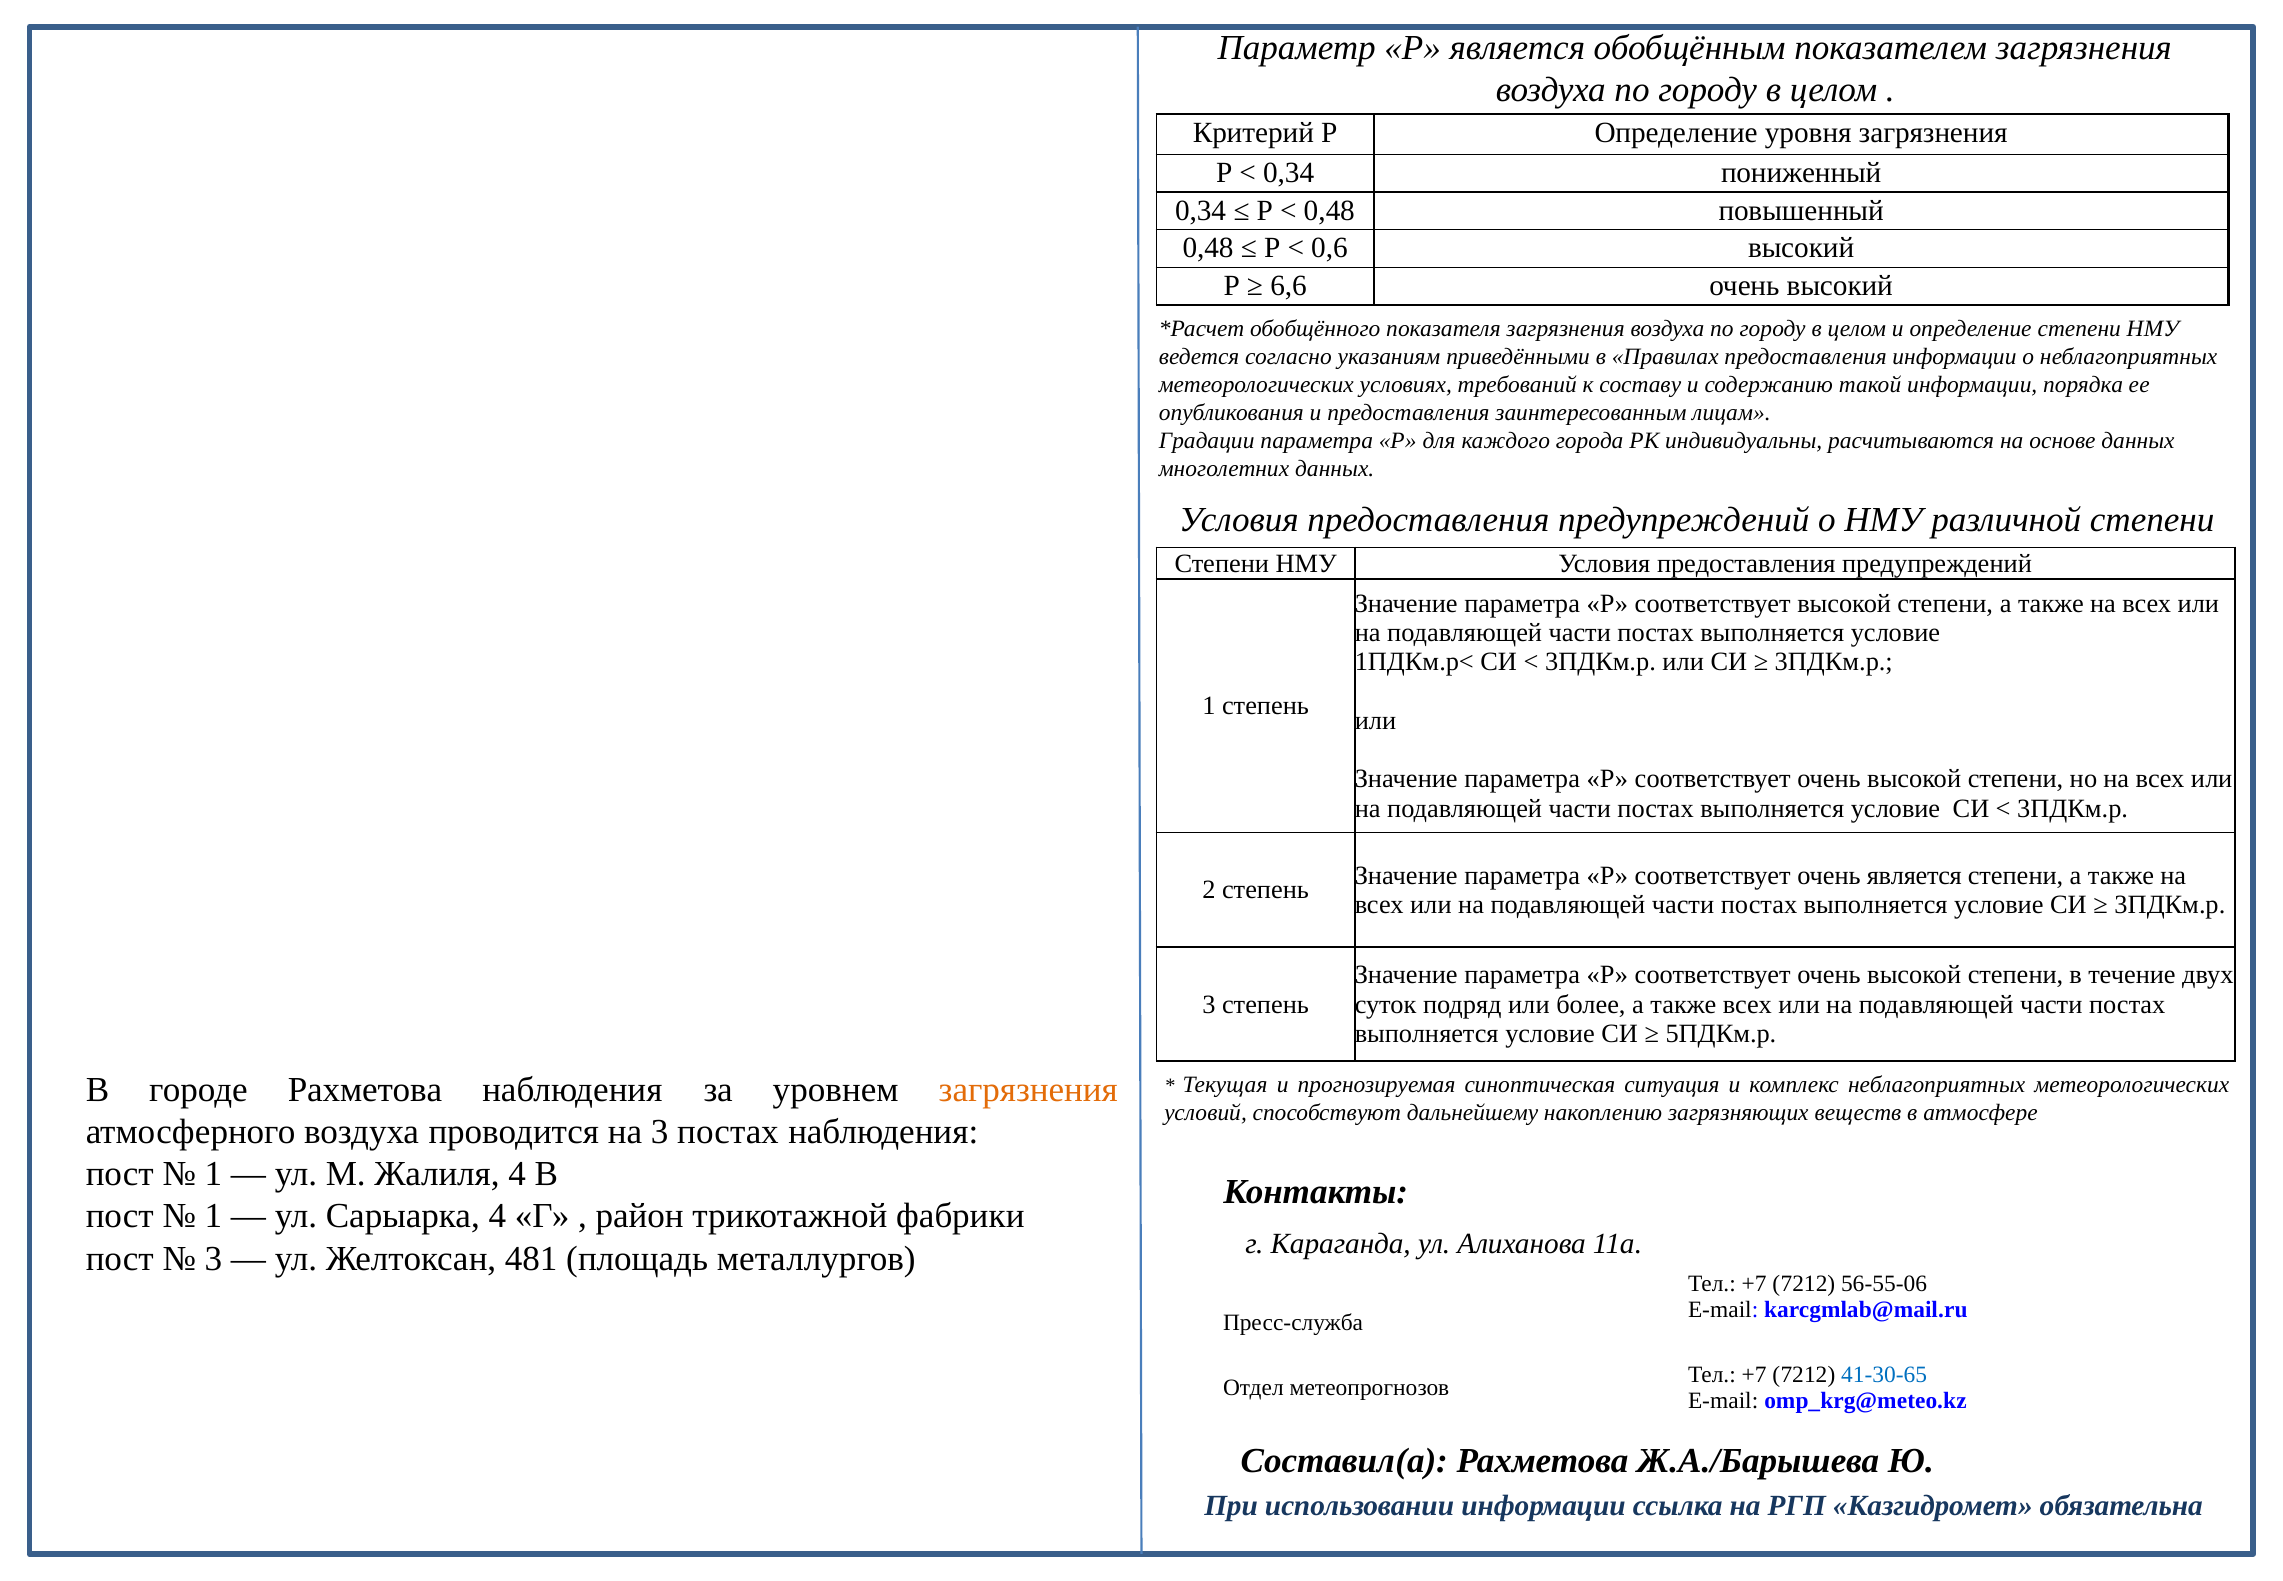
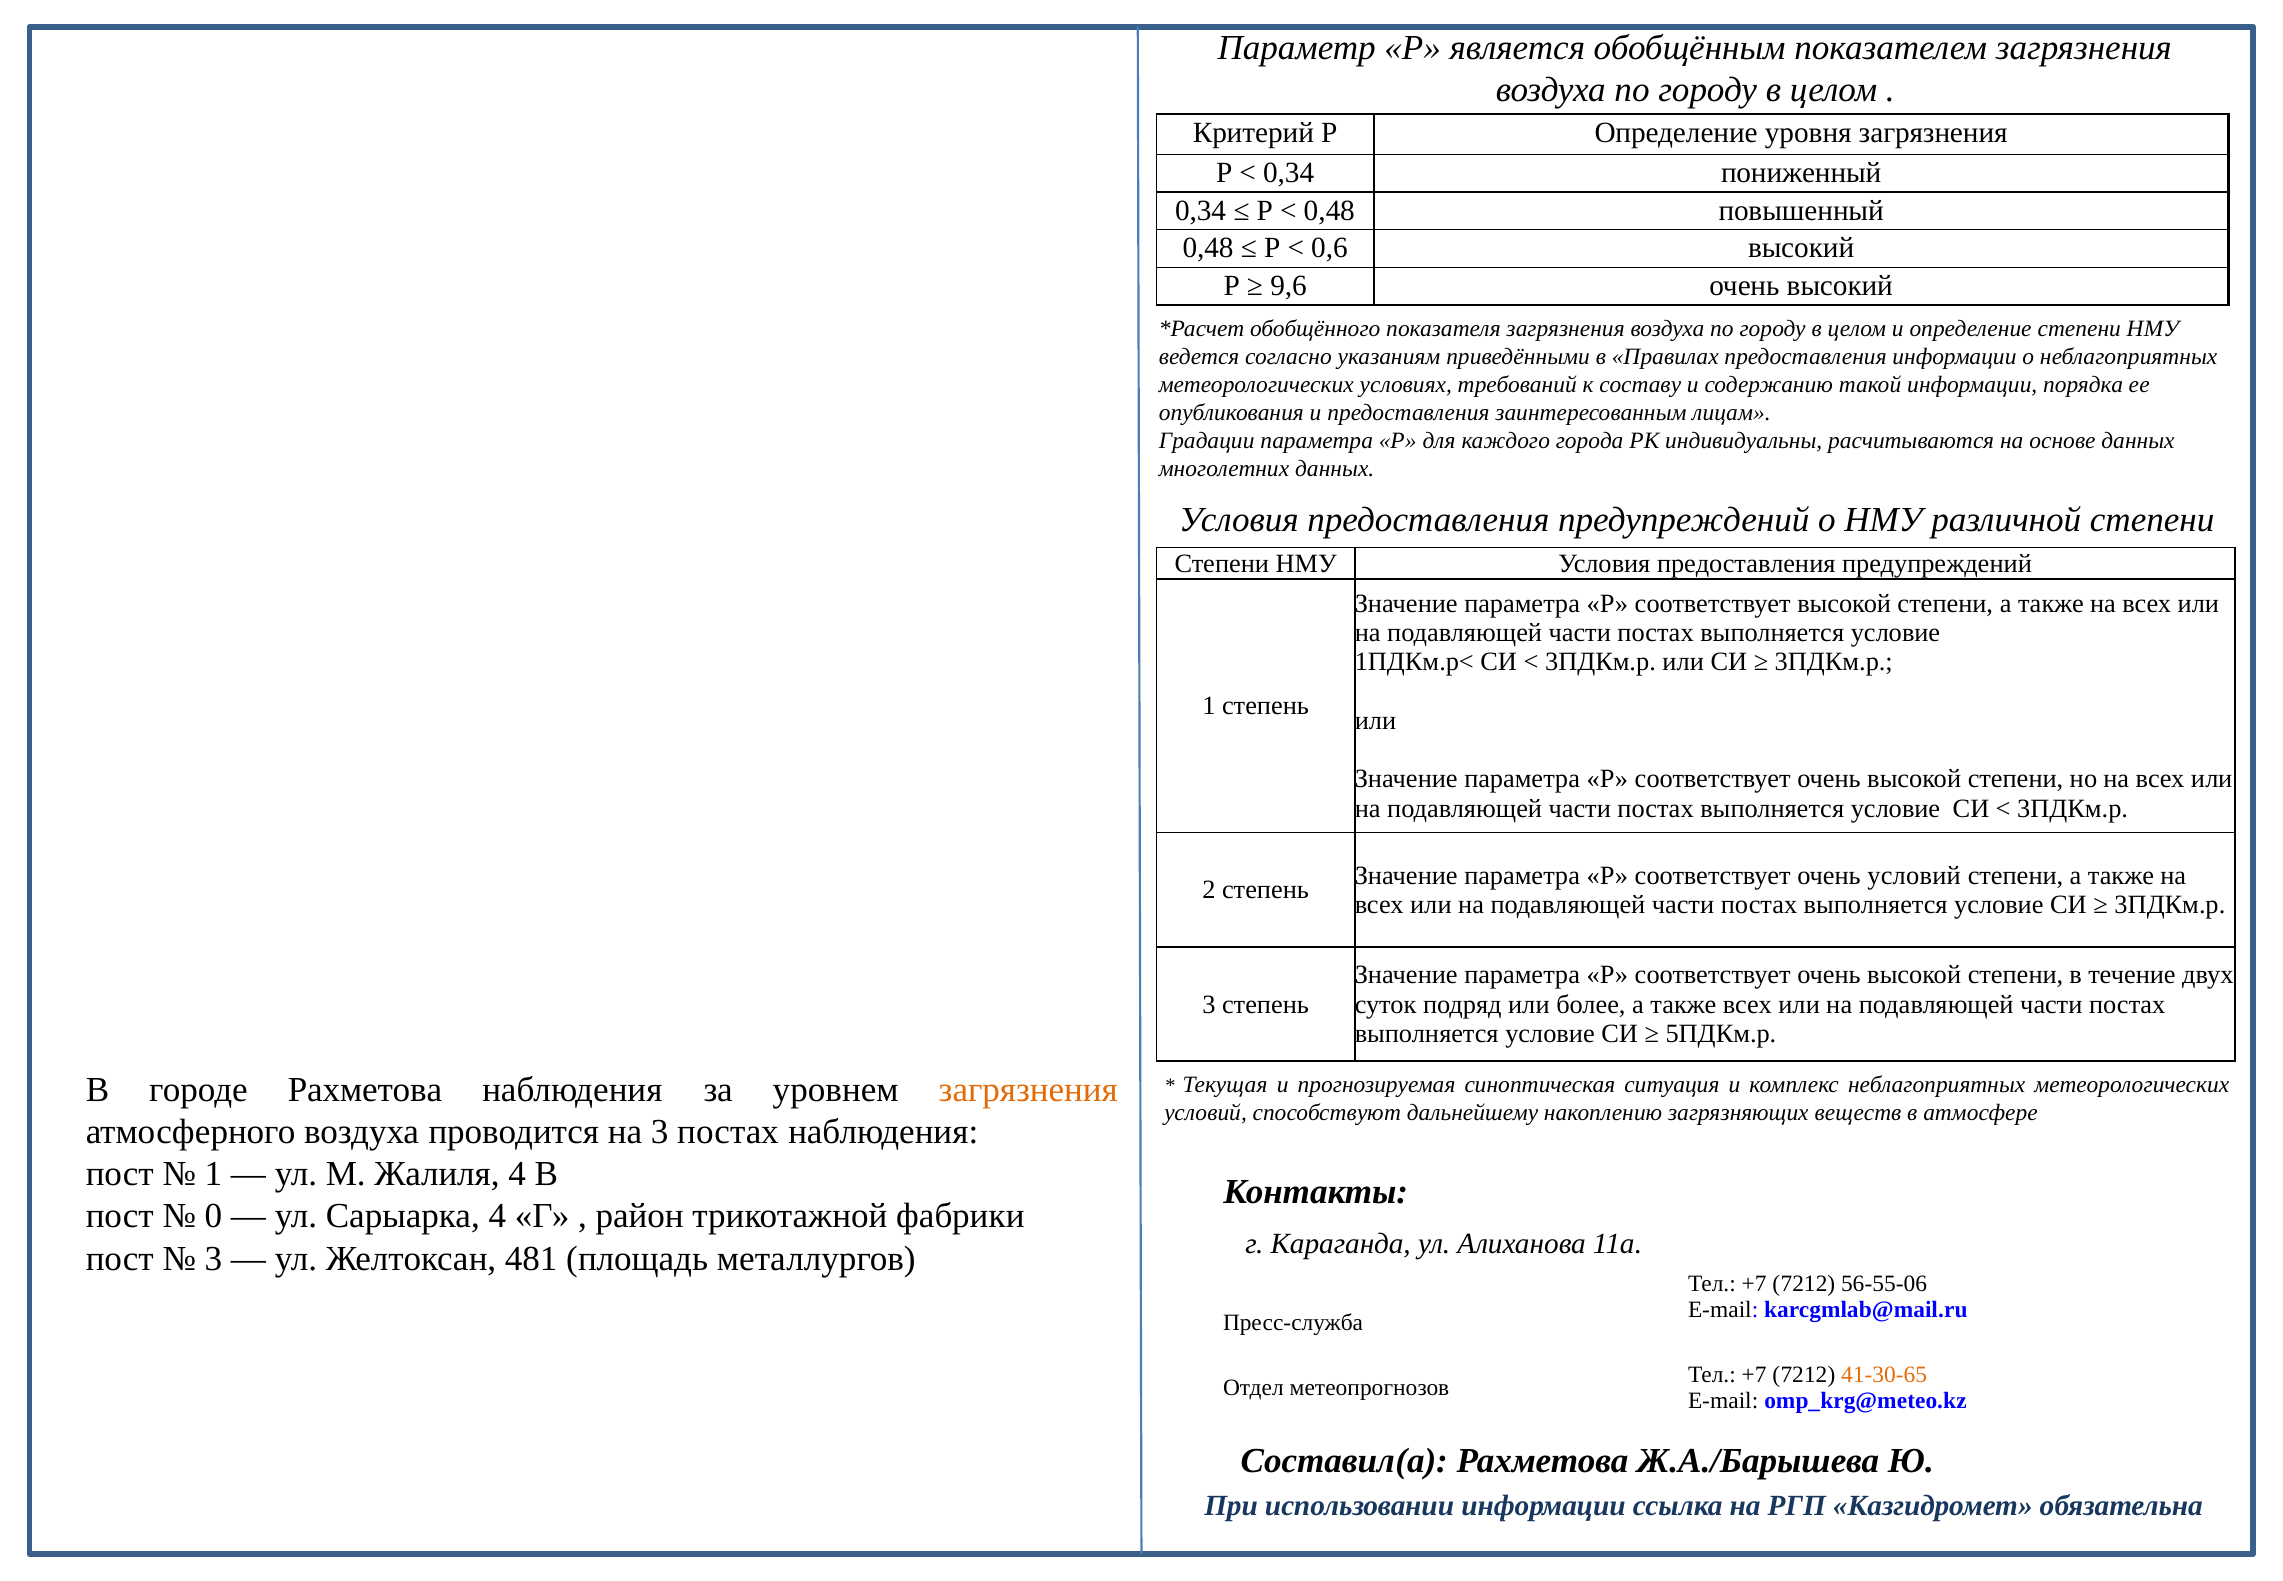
6,6: 6,6 -> 9,6
очень является: является -> условий
1 at (213, 1216): 1 -> 0
41-30-65 colour: blue -> orange
